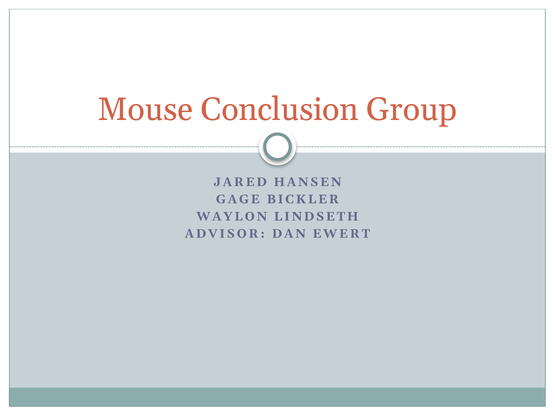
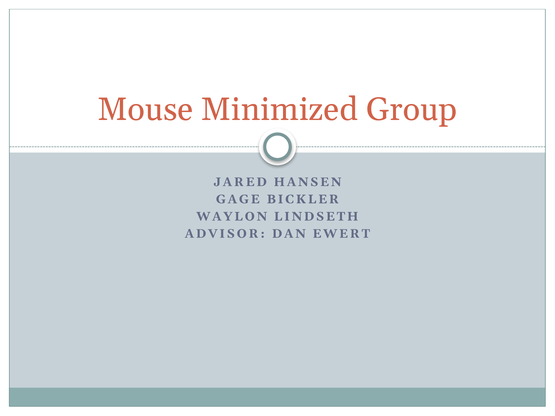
Conclusion: Conclusion -> Minimized
